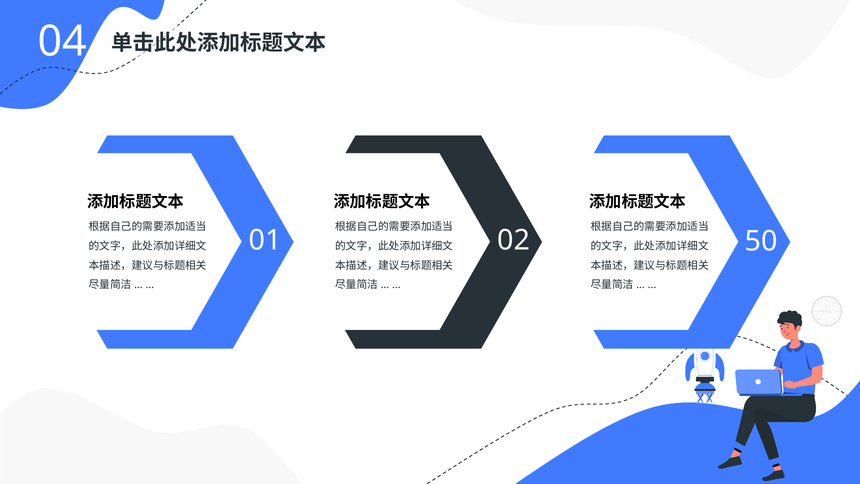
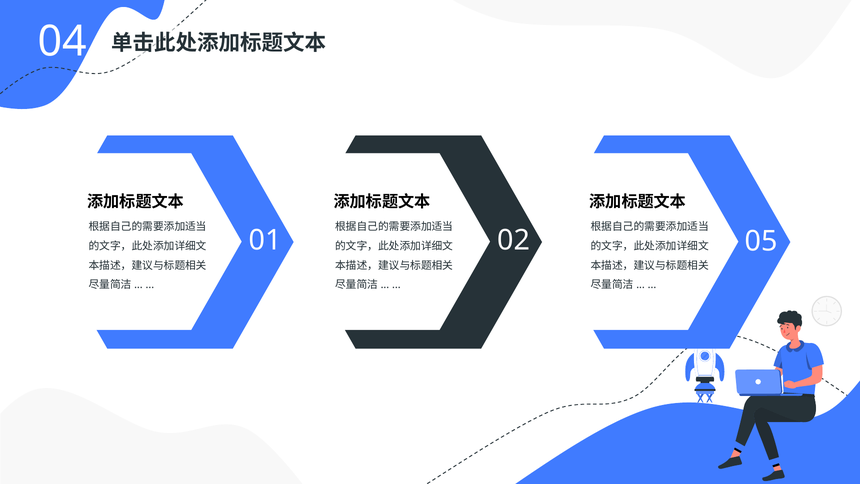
50: 50 -> 05
